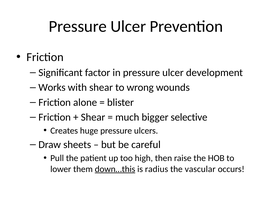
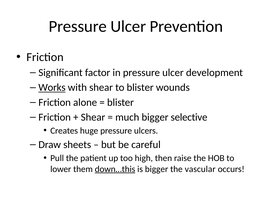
Works underline: none -> present
to wrong: wrong -> blister
is radius: radius -> bigger
